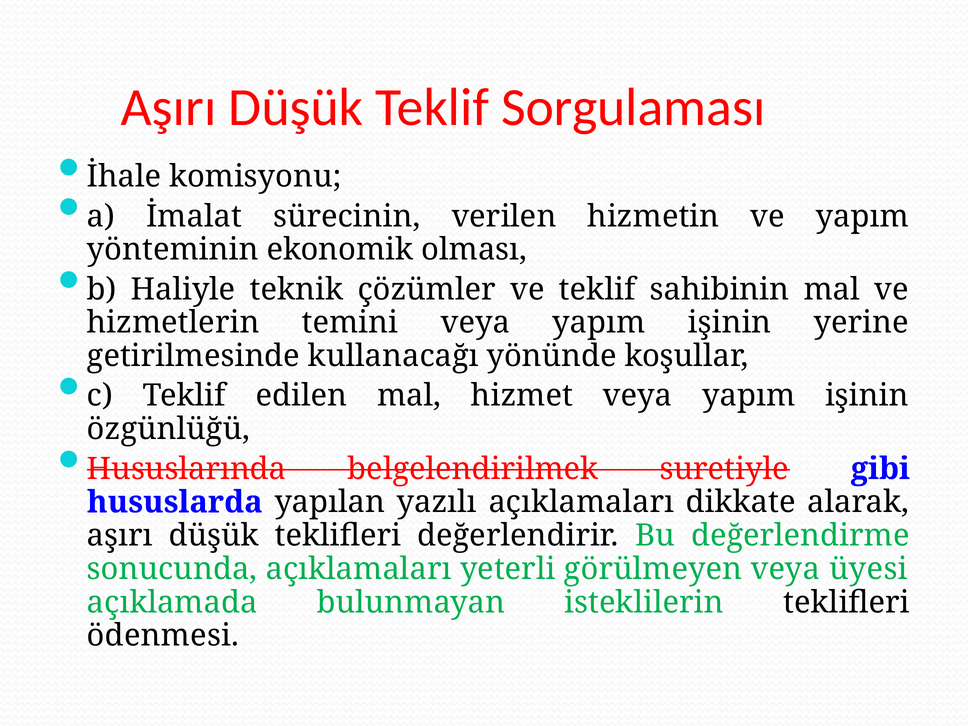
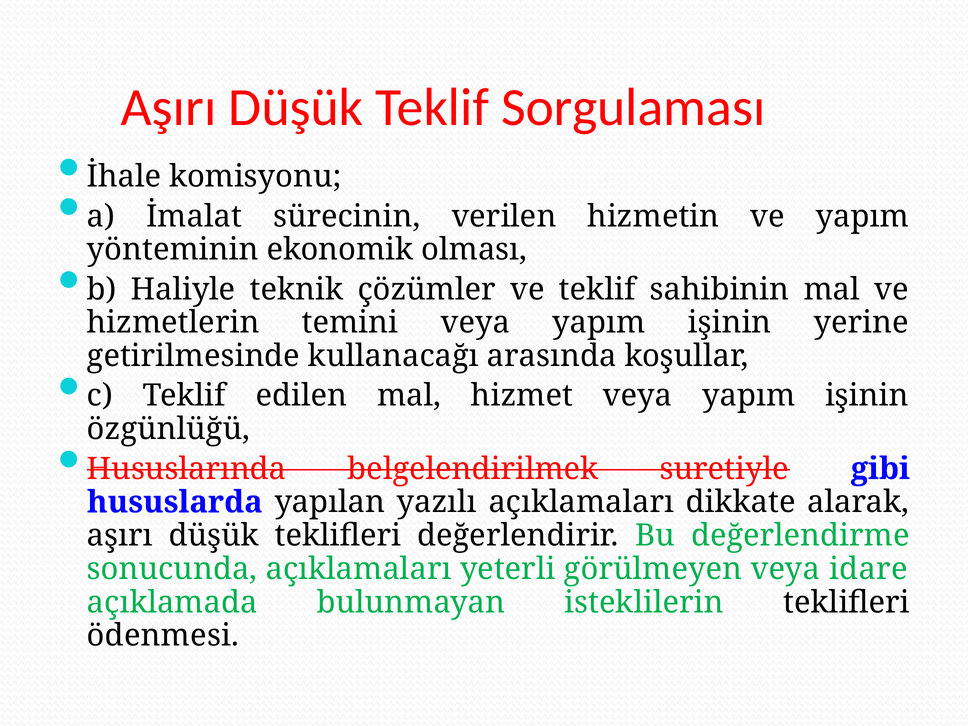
yönünde: yönünde -> arasında
üyesi: üyesi -> idare
